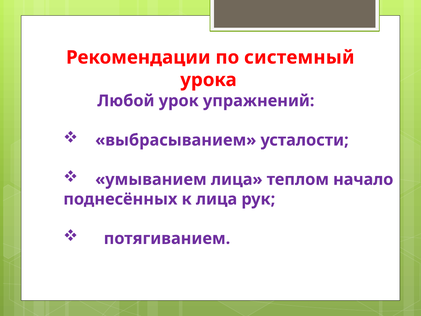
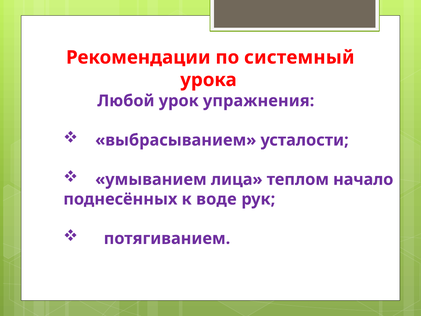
упражнений: упражнений -> упражнения
к лица: лица -> воде
